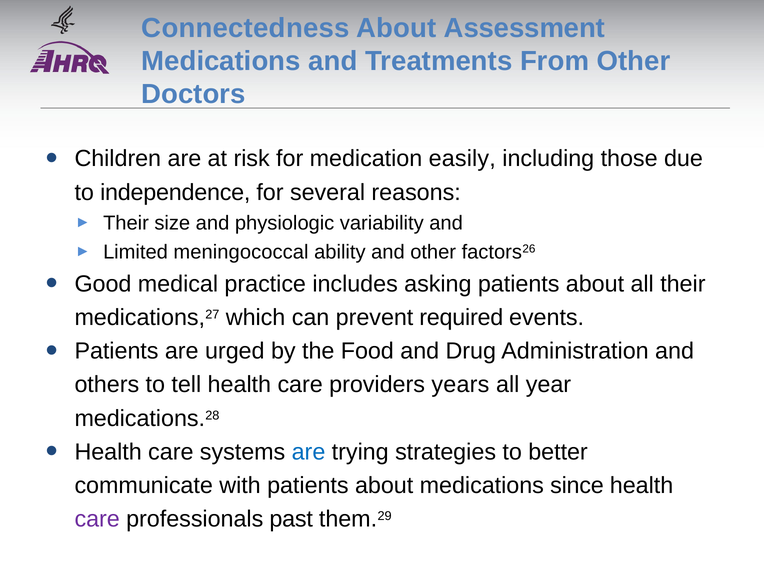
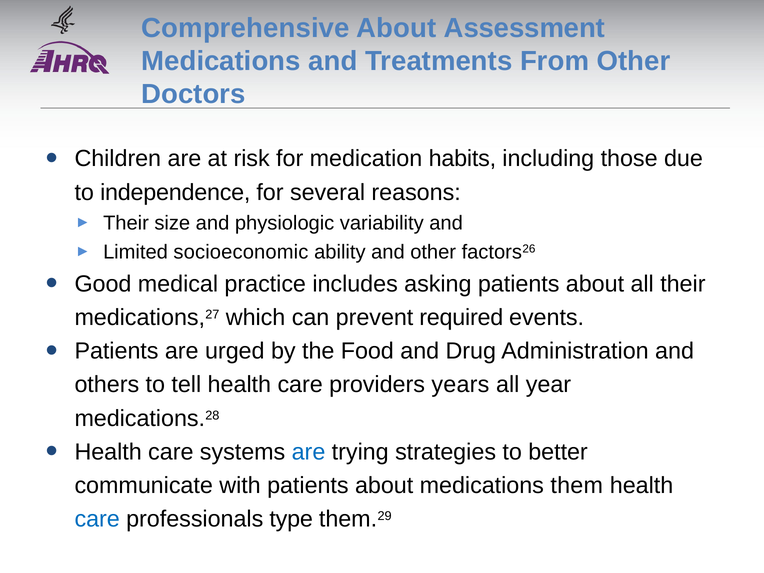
Connectedness: Connectedness -> Comprehensive
easily: easily -> habits
meningococcal: meningococcal -> socioeconomic
since: since -> them
care at (97, 519) colour: purple -> blue
past: past -> type
